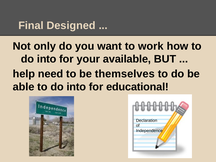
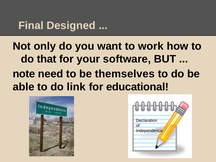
into at (47, 59): into -> that
available: available -> software
help: help -> note
able to do into: into -> link
